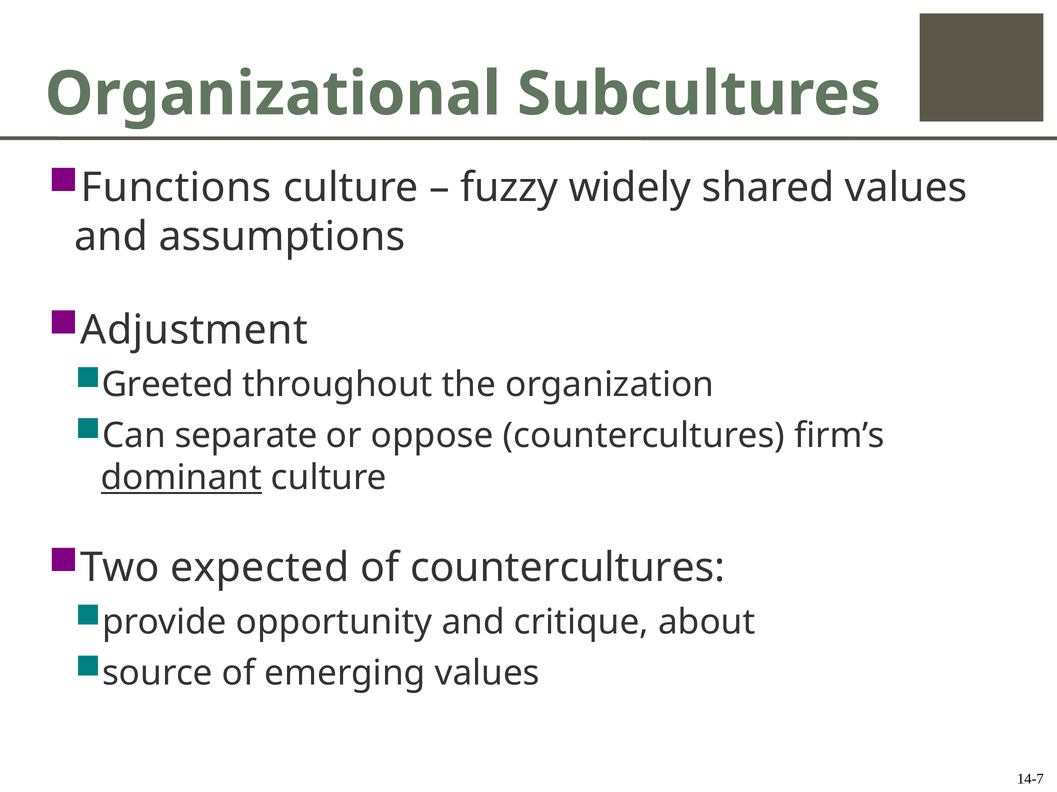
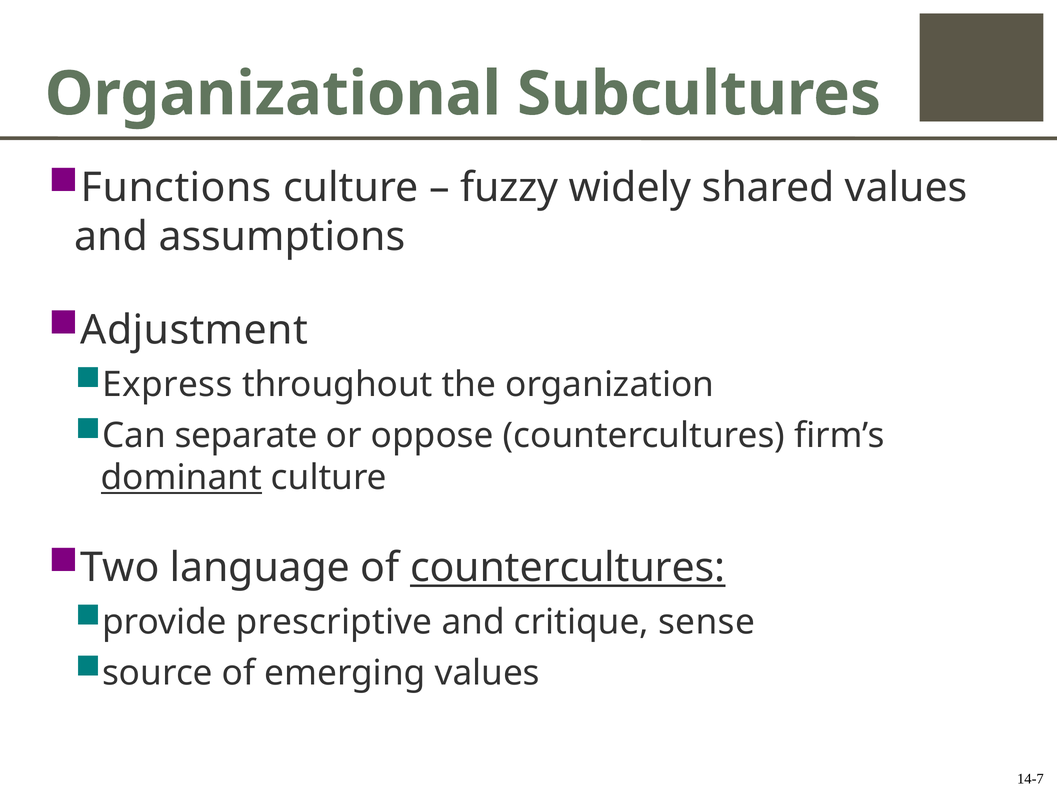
Greeted: Greeted -> Express
expected: expected -> language
countercultures at (568, 568) underline: none -> present
opportunity: opportunity -> prescriptive
about: about -> sense
